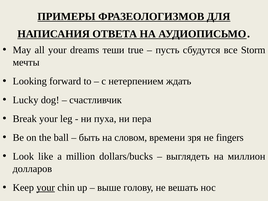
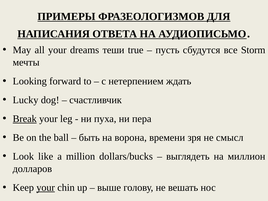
Break underline: none -> present
словом: словом -> ворона
fingers: fingers -> смысл
